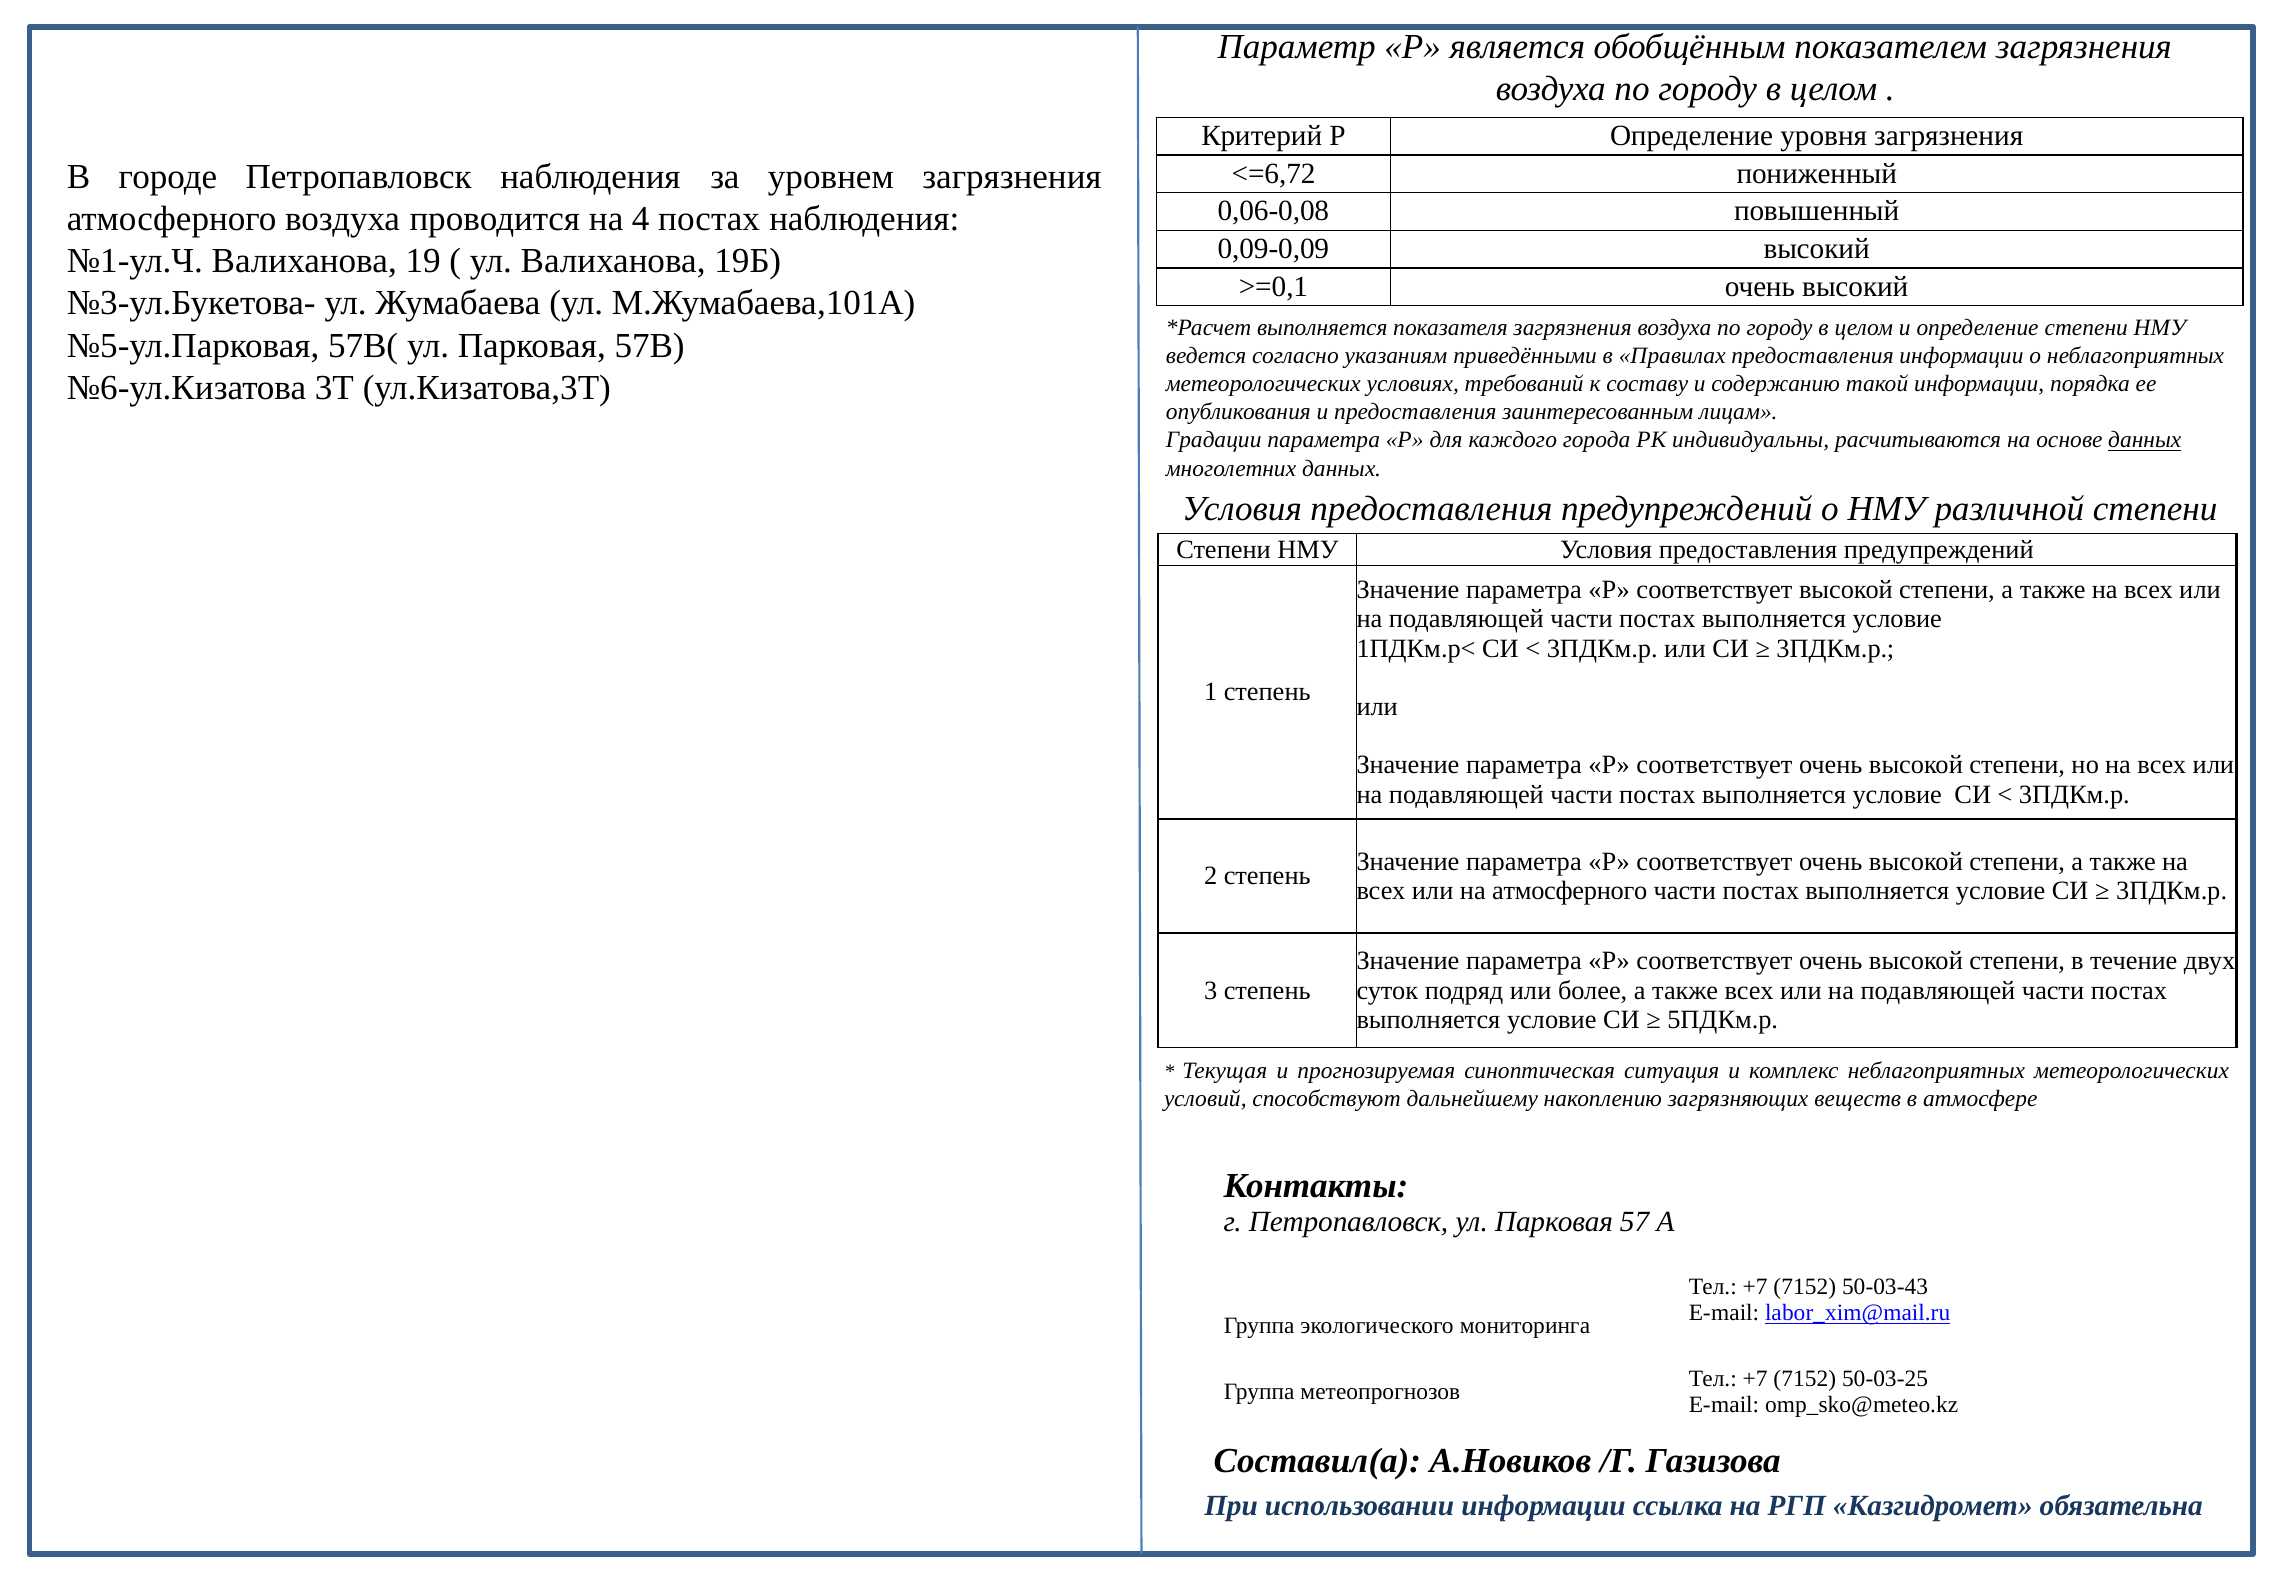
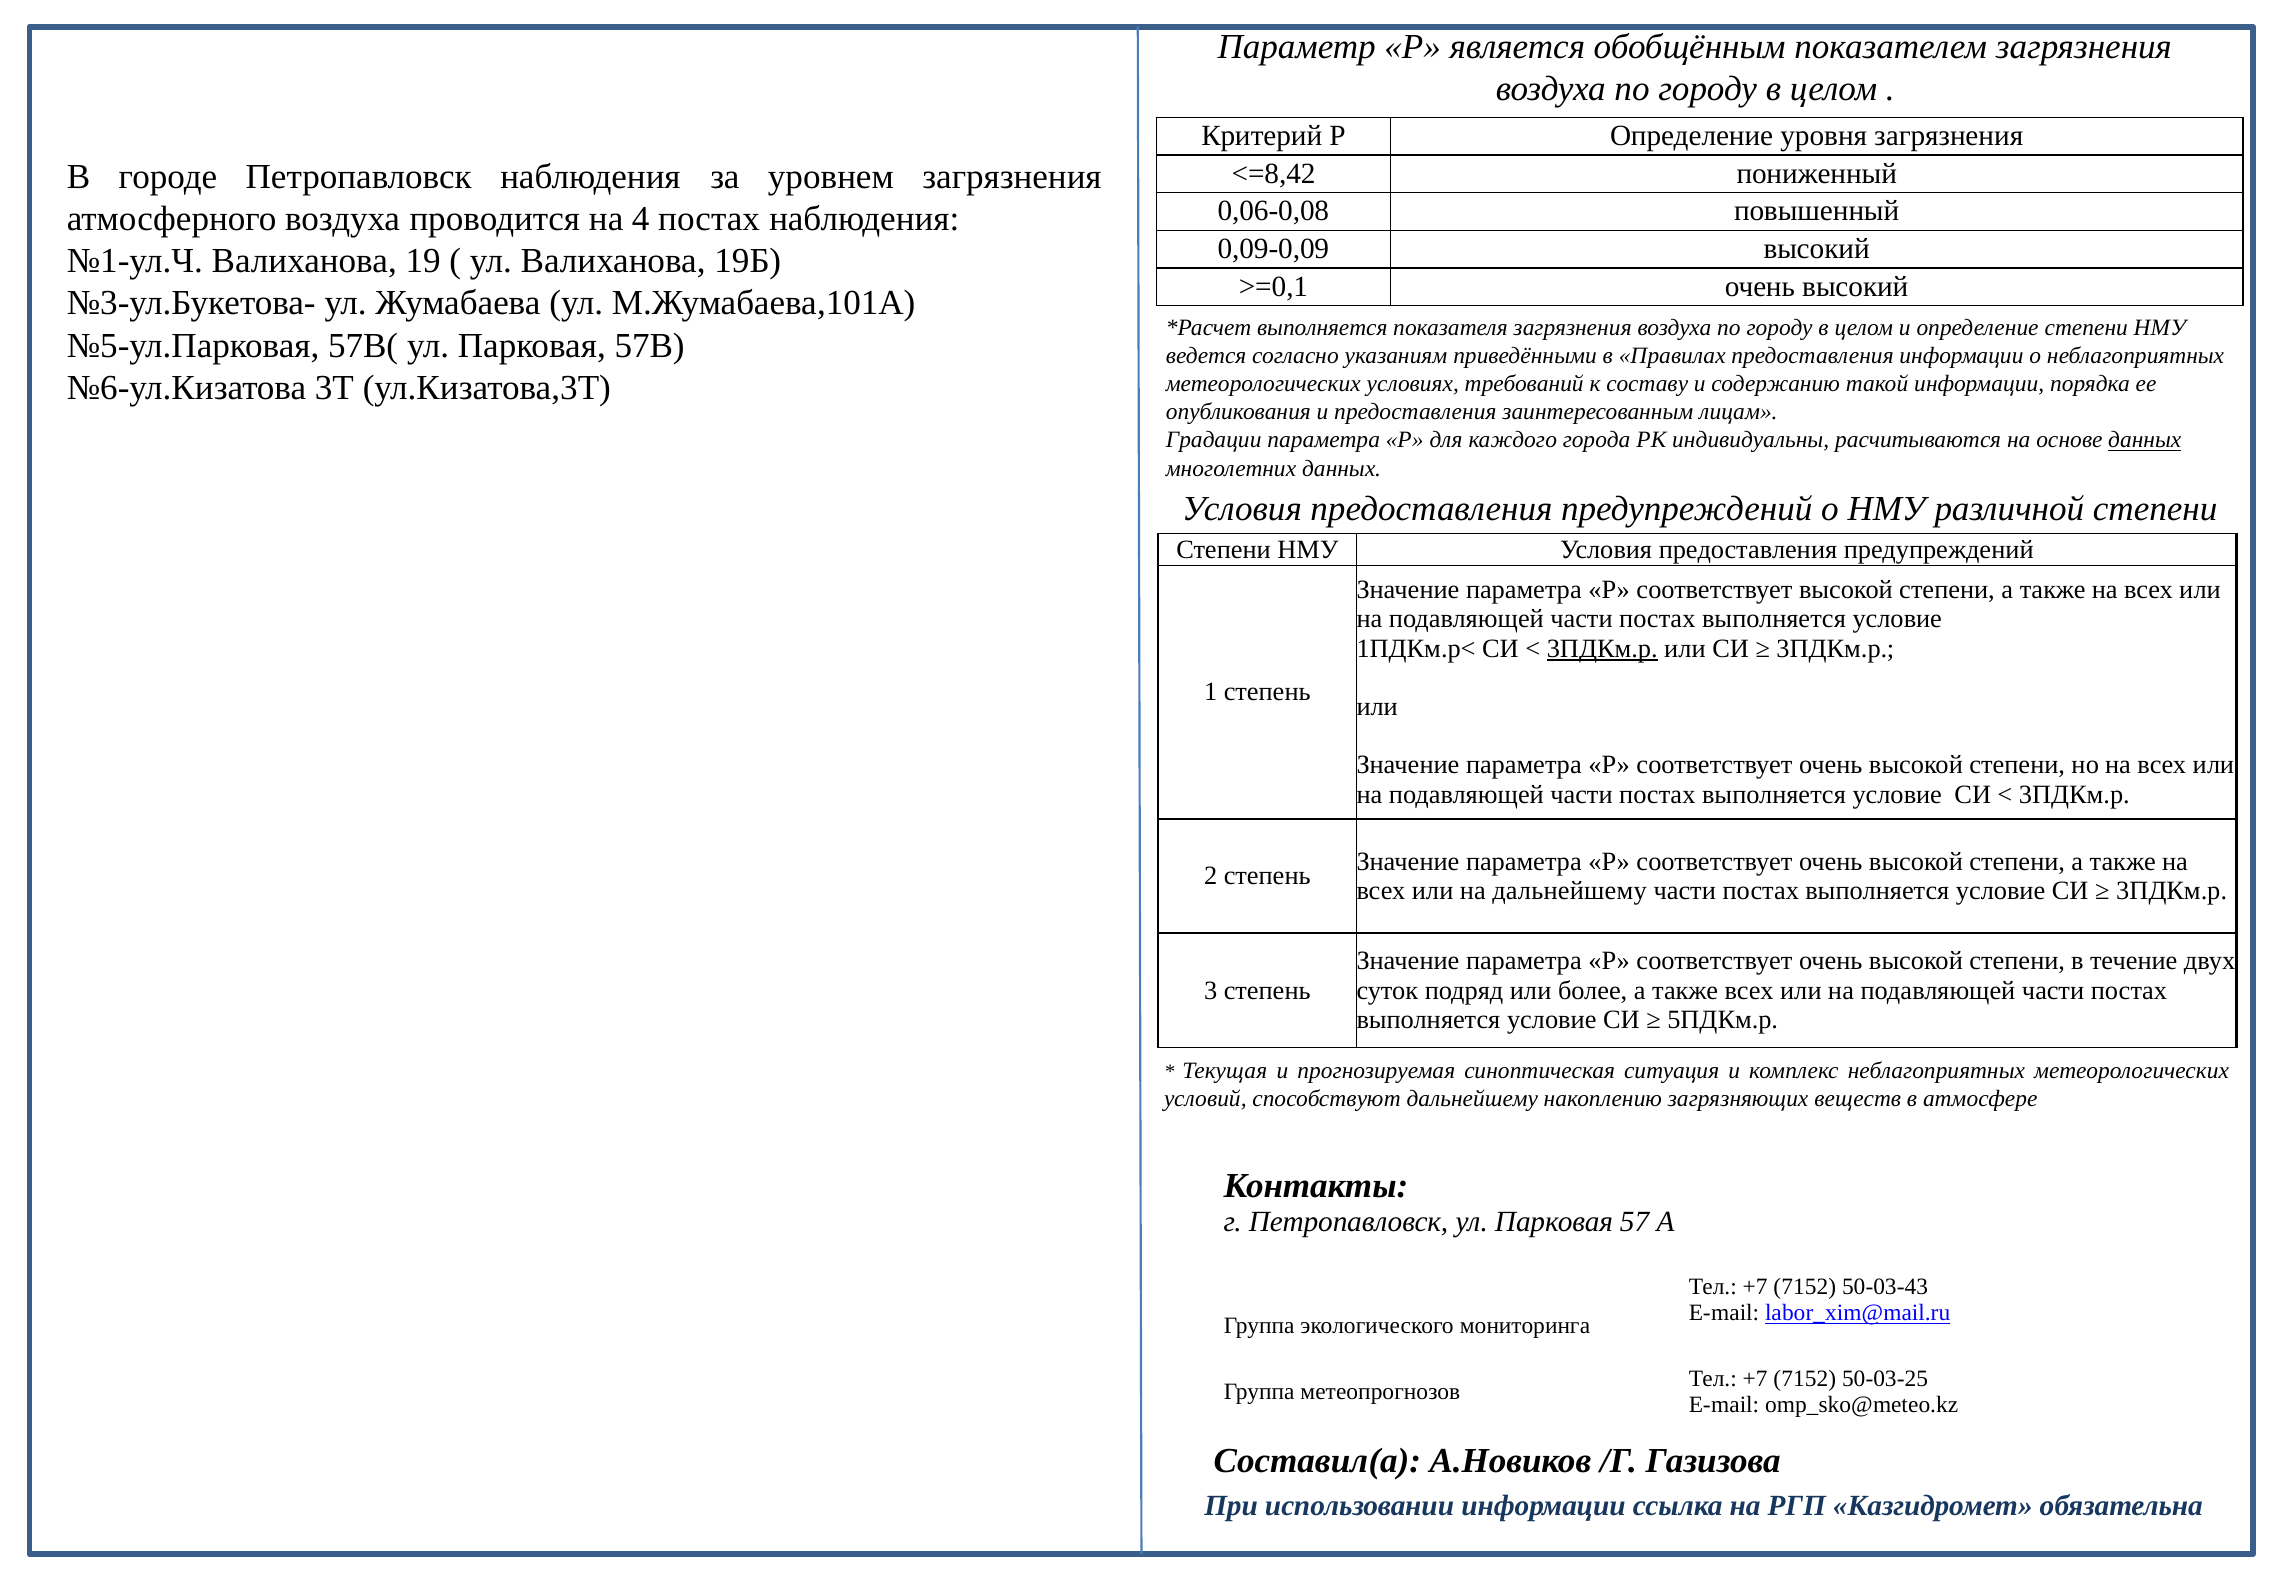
<=6,72: <=6,72 -> <=8,42
3ПДКм.р at (1602, 648) underline: none -> present
на атмосферного: атмосферного -> дальнейшему
